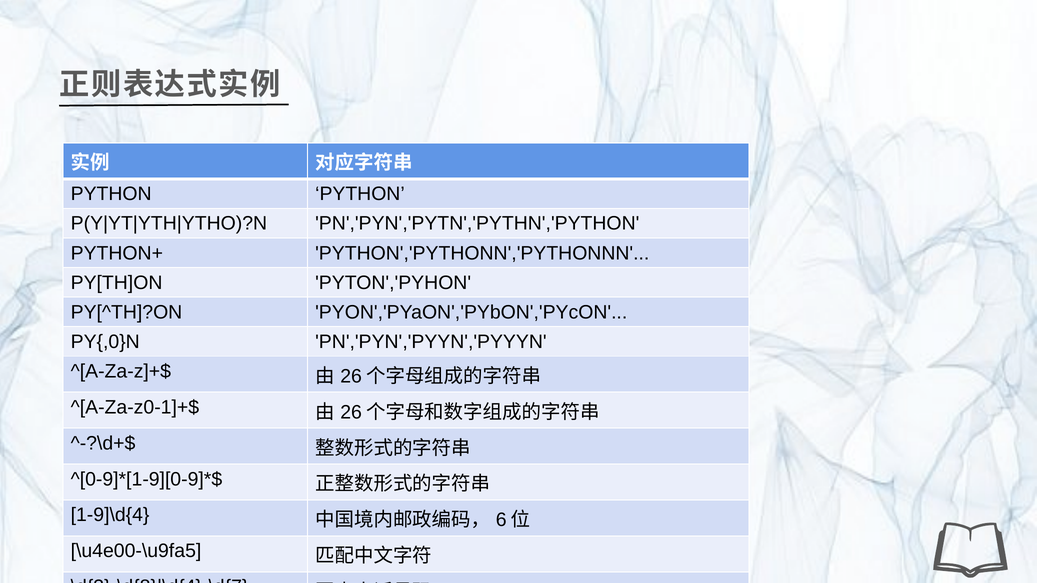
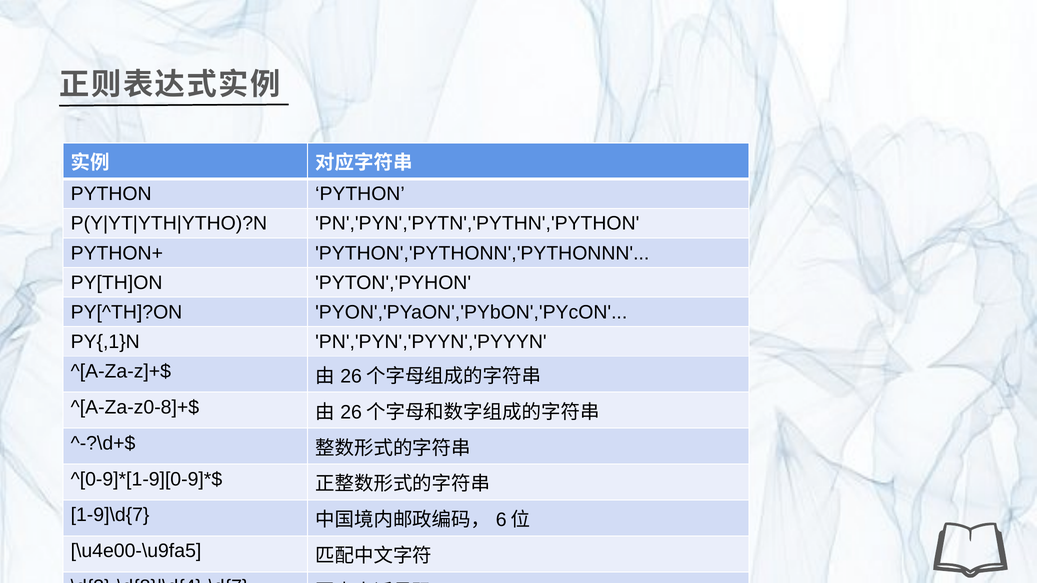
PY{,0}N: PY{,0}N -> PY{,1}N
^[A-Za-z0-1]+$: ^[A-Za-z0-1]+$ -> ^[A-Za-z0-8]+$
1-9]\d{4: 1-9]\d{4 -> 1-9]\d{7
